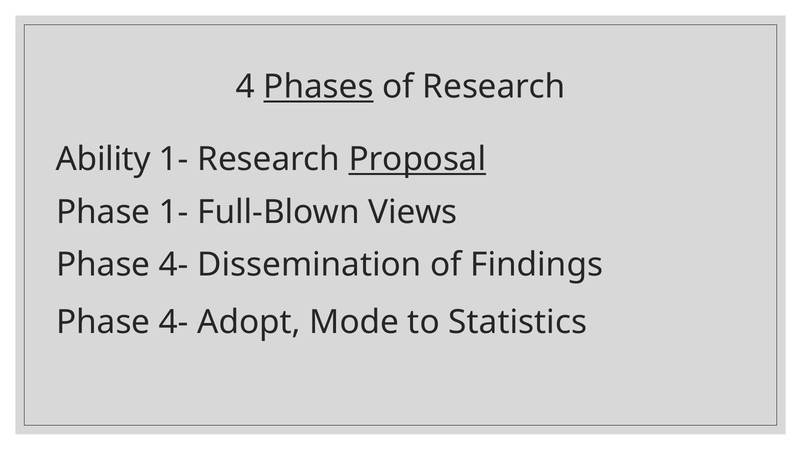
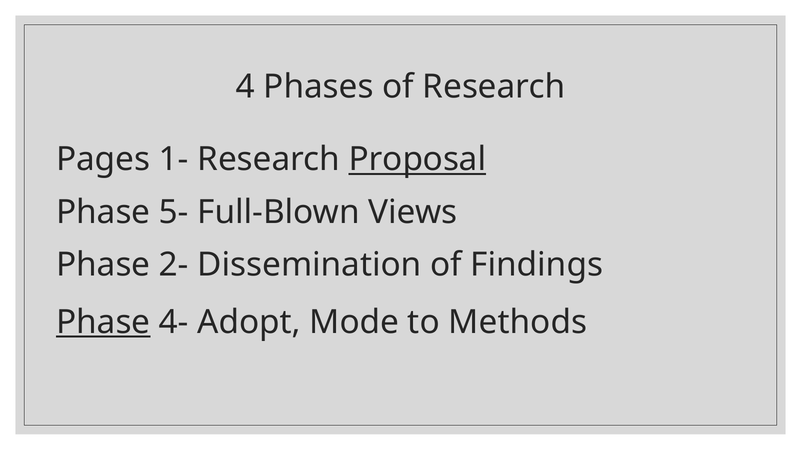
Phases underline: present -> none
Ability: Ability -> Pages
Phase 1-: 1- -> 5-
4- at (174, 265): 4- -> 2-
Phase at (103, 322) underline: none -> present
Statistics: Statistics -> Methods
